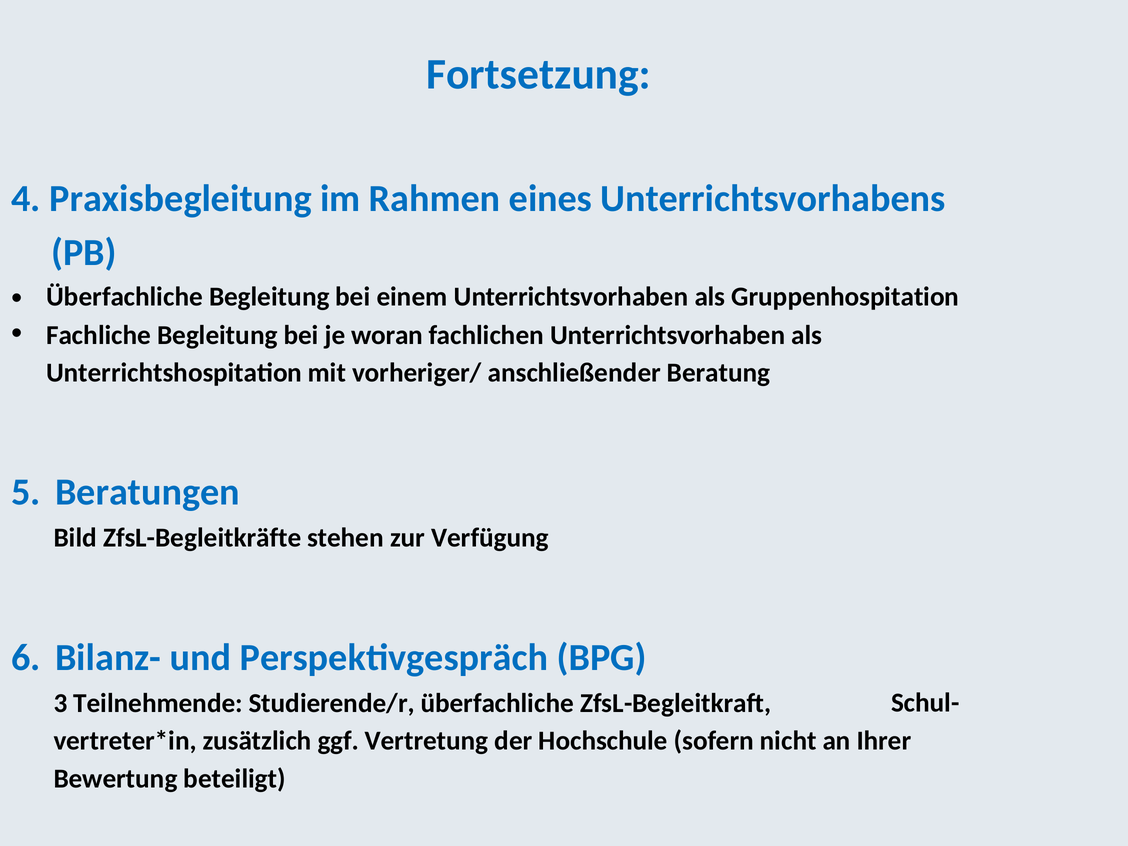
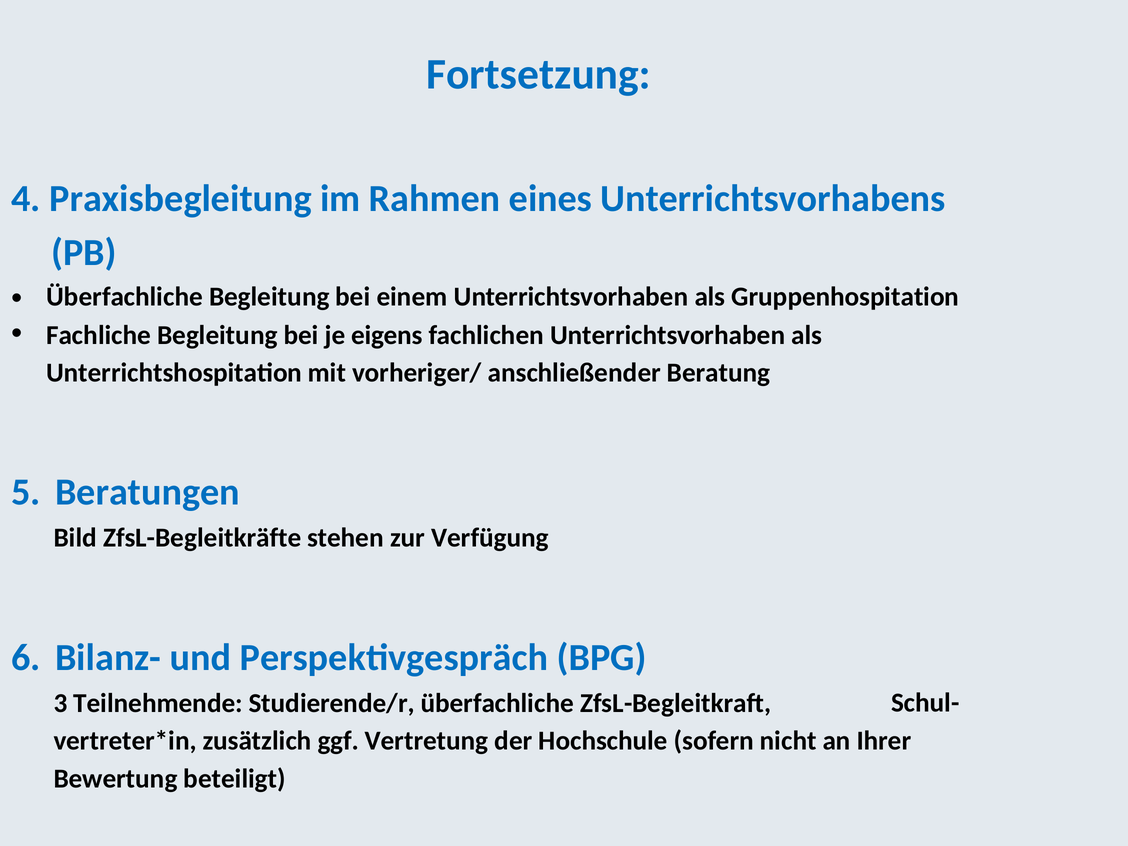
woran: woran -> eigens
